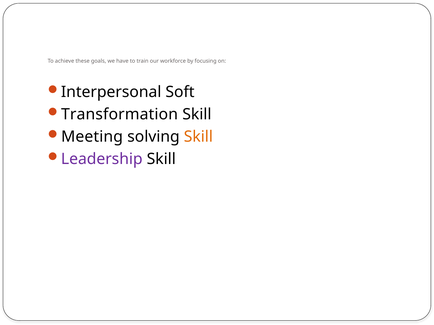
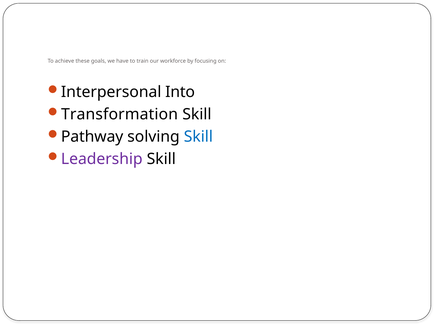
Soft: Soft -> Into
Meeting: Meeting -> Pathway
Skill at (198, 137) colour: orange -> blue
